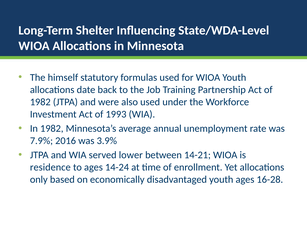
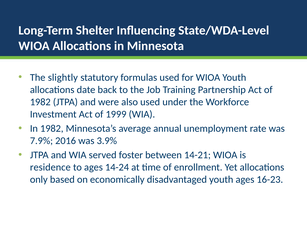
himself: himself -> slightly
1993: 1993 -> 1999
lower: lower -> foster
16-28: 16-28 -> 16-23
